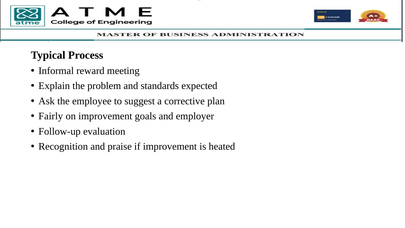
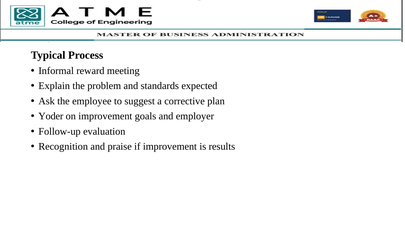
Fairly: Fairly -> Yoder
heated: heated -> results
